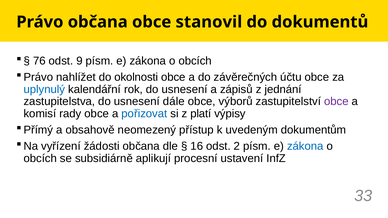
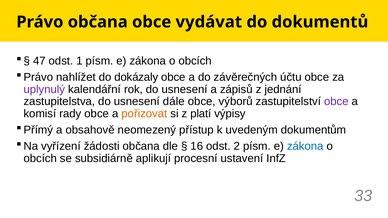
stanovil: stanovil -> vydávat
76: 76 -> 47
9: 9 -> 1
okolnosti: okolnosti -> dokázaly
uplynulý colour: blue -> purple
pořizovat colour: blue -> orange
